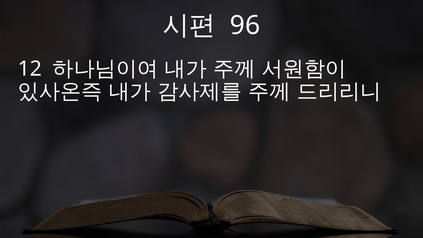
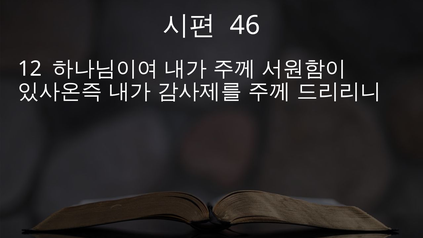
96: 96 -> 46
